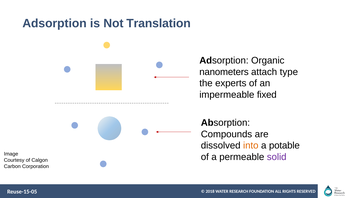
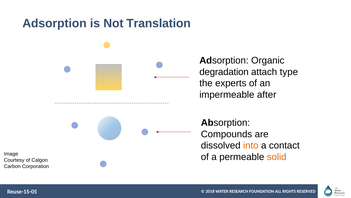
nanometers: nanometers -> degradation
fixed: fixed -> after
potable: potable -> contact
solid colour: purple -> orange
